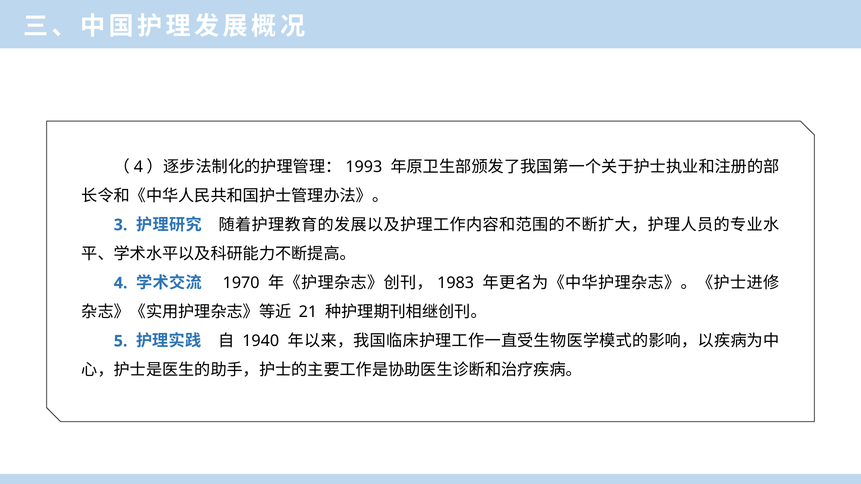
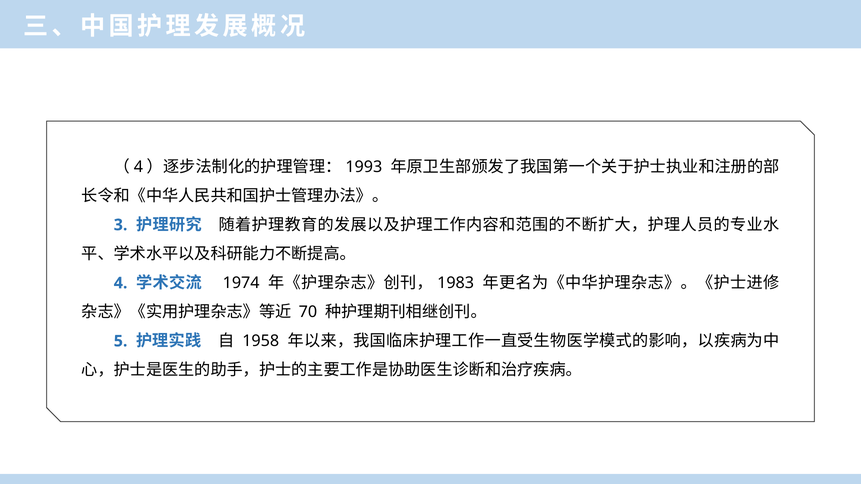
1970: 1970 -> 1974
21: 21 -> 70
1940: 1940 -> 1958
